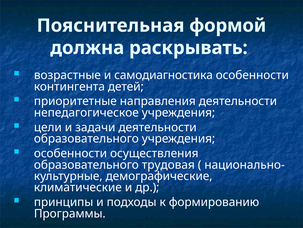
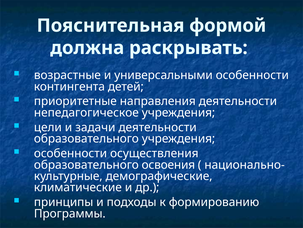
самодиагностика: самодиагностика -> универсальными
трудовая: трудовая -> освоения
